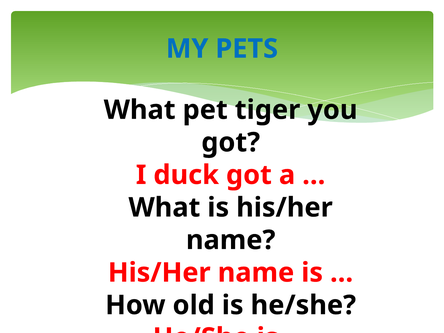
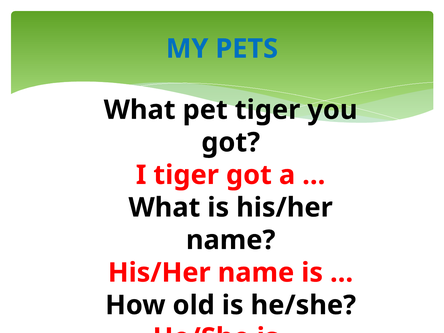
I duck: duck -> tiger
